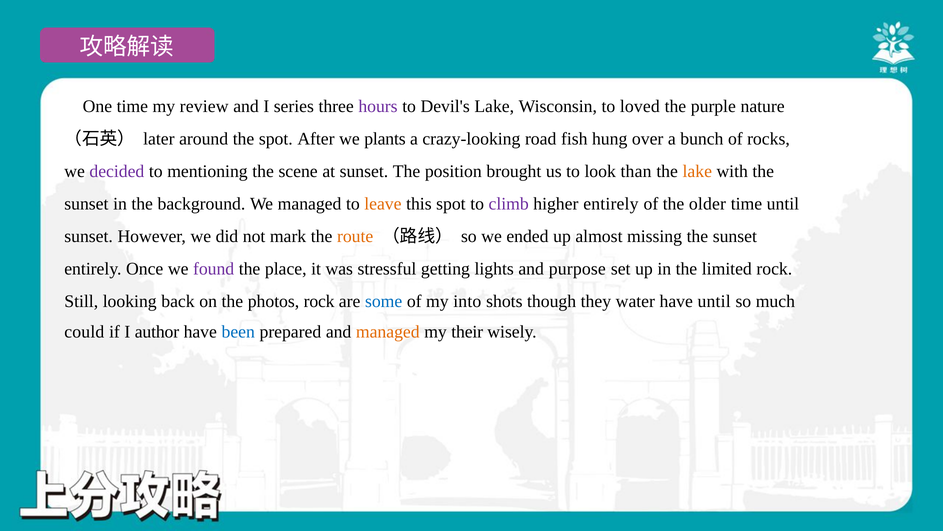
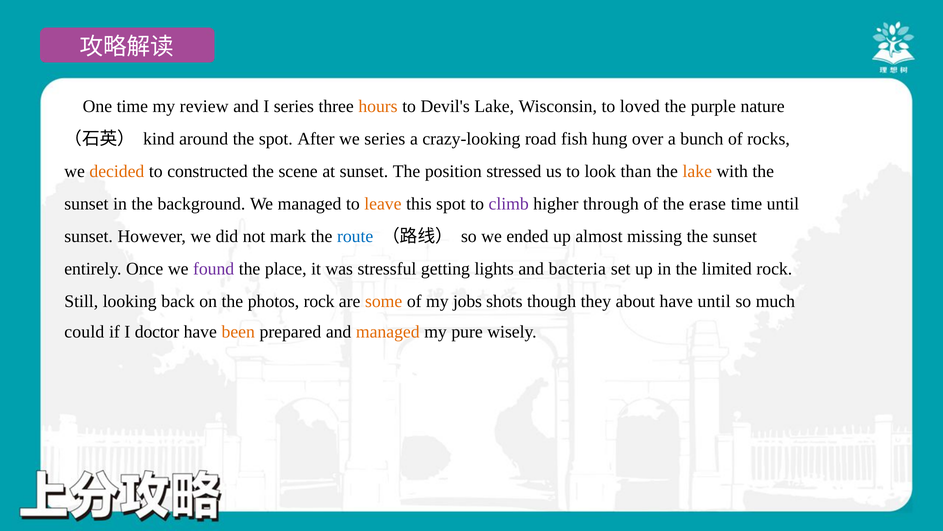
hours colour: purple -> orange
later: later -> kind
we plants: plants -> series
decided colour: purple -> orange
mentioning: mentioning -> constructed
brought: brought -> stressed
higher entirely: entirely -> through
older: older -> erase
route colour: orange -> blue
purpose: purpose -> bacteria
some colour: blue -> orange
into: into -> jobs
water: water -> about
author: author -> doctor
been colour: blue -> orange
their: their -> pure
